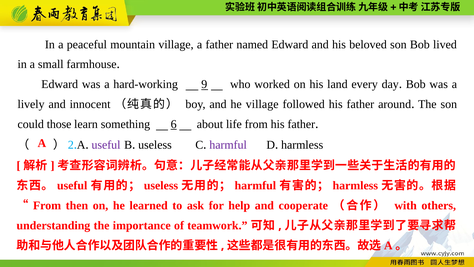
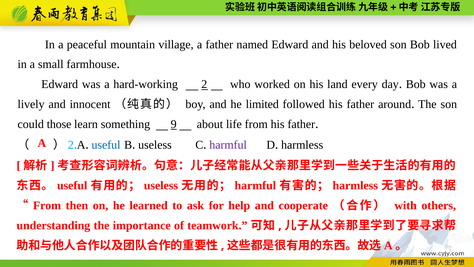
9: 9 -> 2
he village: village -> limited
6: 6 -> 9
useful at (106, 145) colour: purple -> blue
